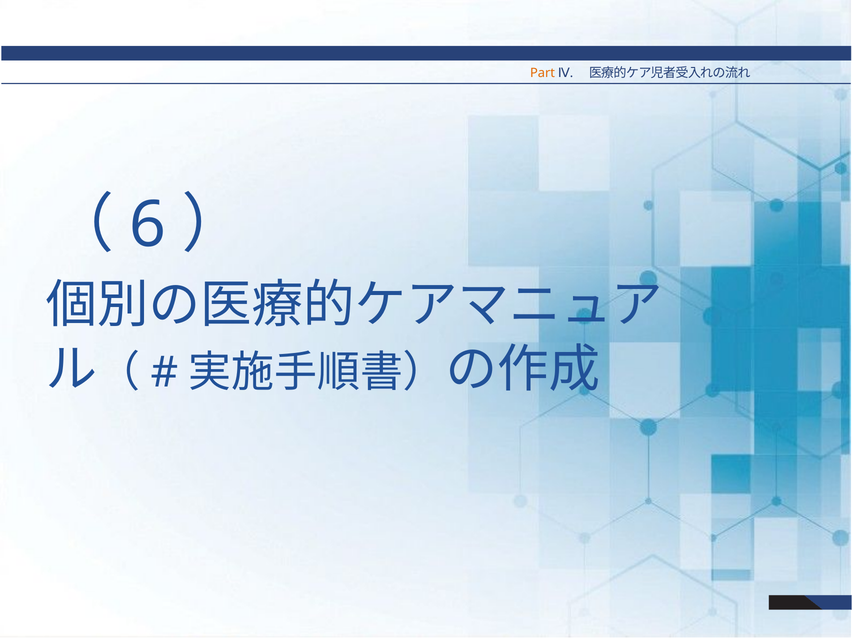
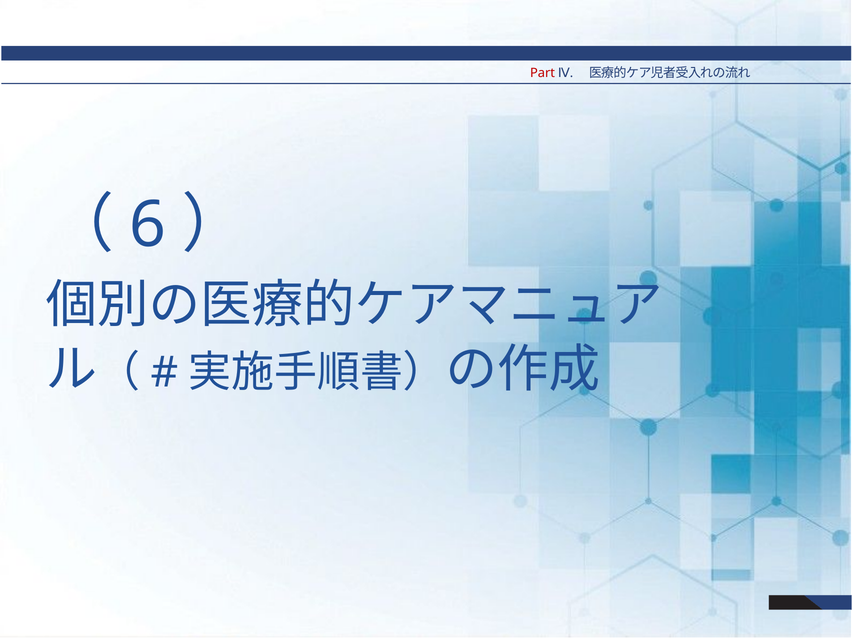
Part colour: orange -> red
